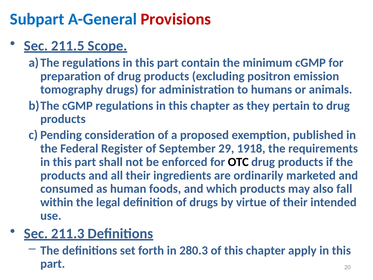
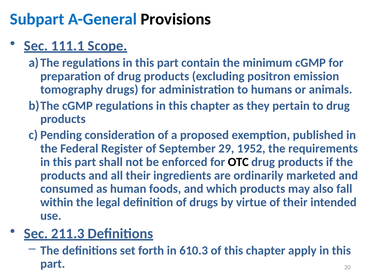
Provisions colour: red -> black
211.5: 211.5 -> 111.1
1918: 1918 -> 1952
280.3: 280.3 -> 610.3
